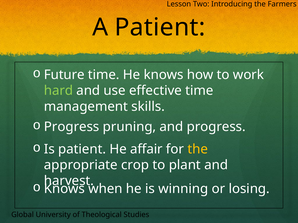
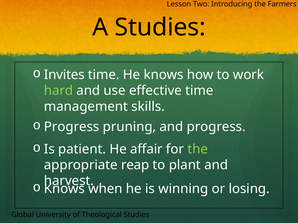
A Patient: Patient -> Studies
Future: Future -> Invites
the at (198, 149) colour: yellow -> light green
crop: crop -> reap
